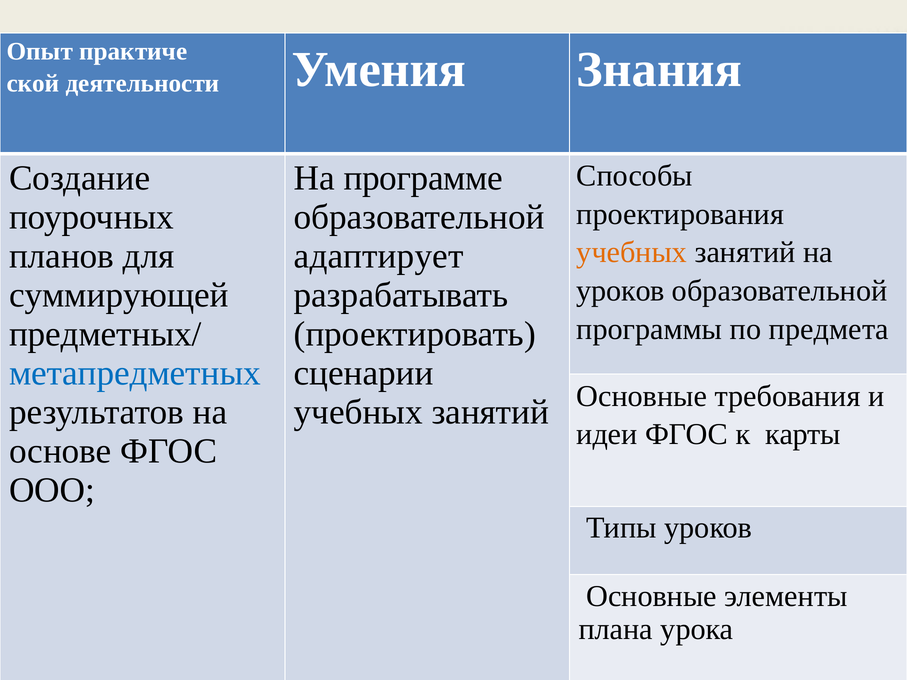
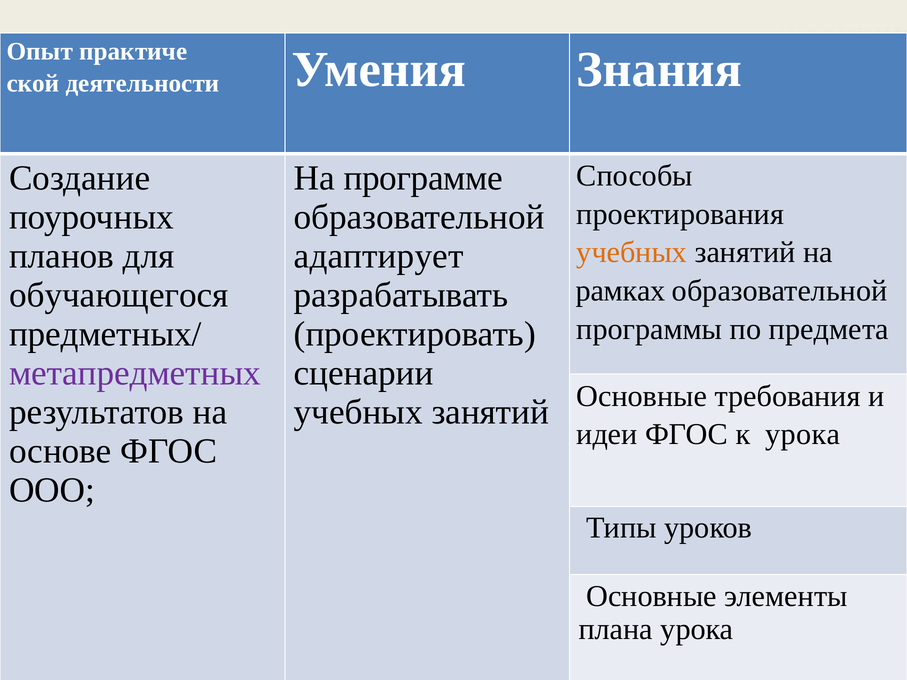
уроков at (621, 291): уроков -> рамках
суммирующей: суммирующей -> обучающегося
метапредметных colour: blue -> purple
к карты: карты -> урока
